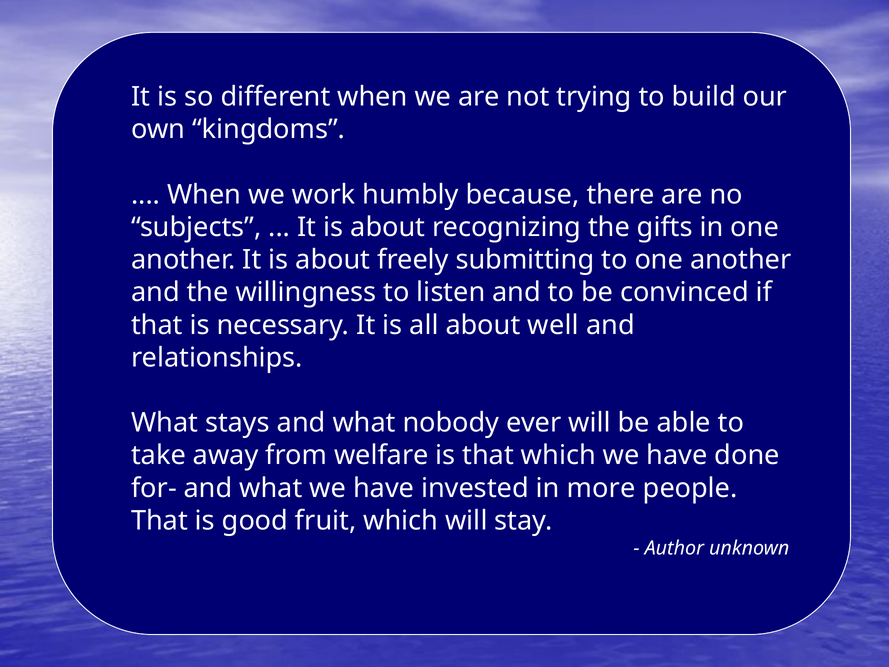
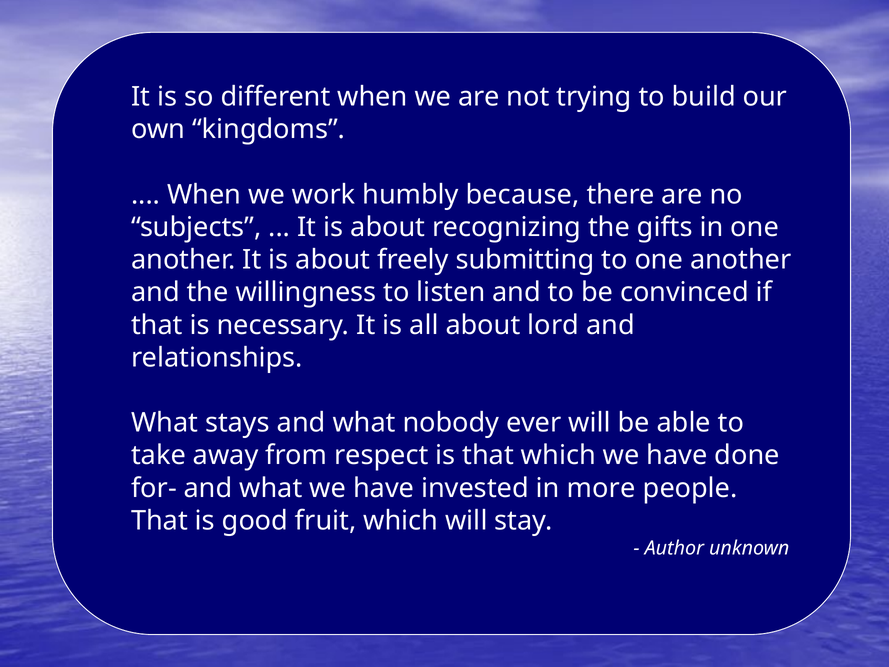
well: well -> lord
welfare: welfare -> respect
